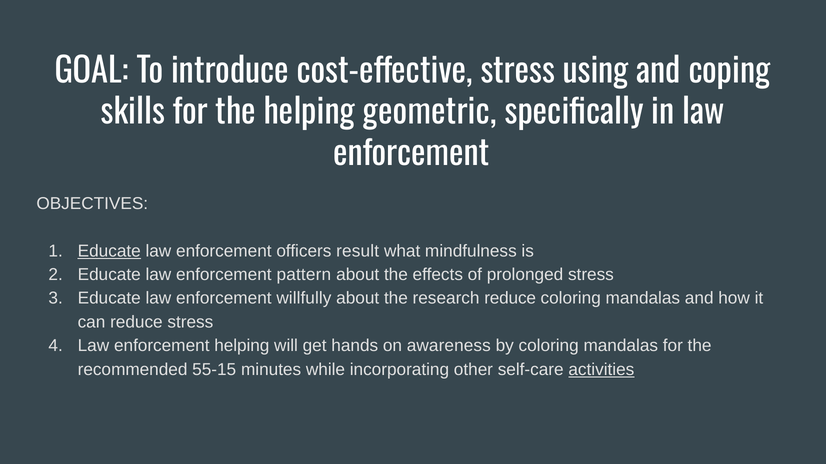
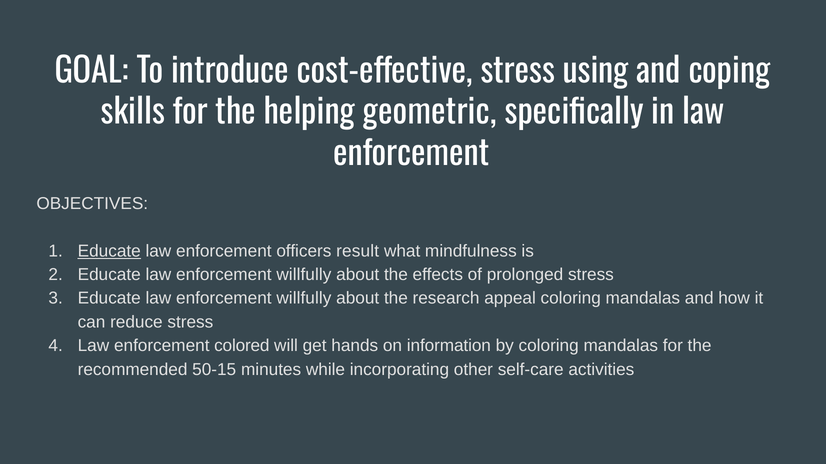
pattern at (304, 275): pattern -> willfully
research reduce: reduce -> appeal
enforcement helping: helping -> colored
awareness: awareness -> information
55-15: 55-15 -> 50-15
activities underline: present -> none
